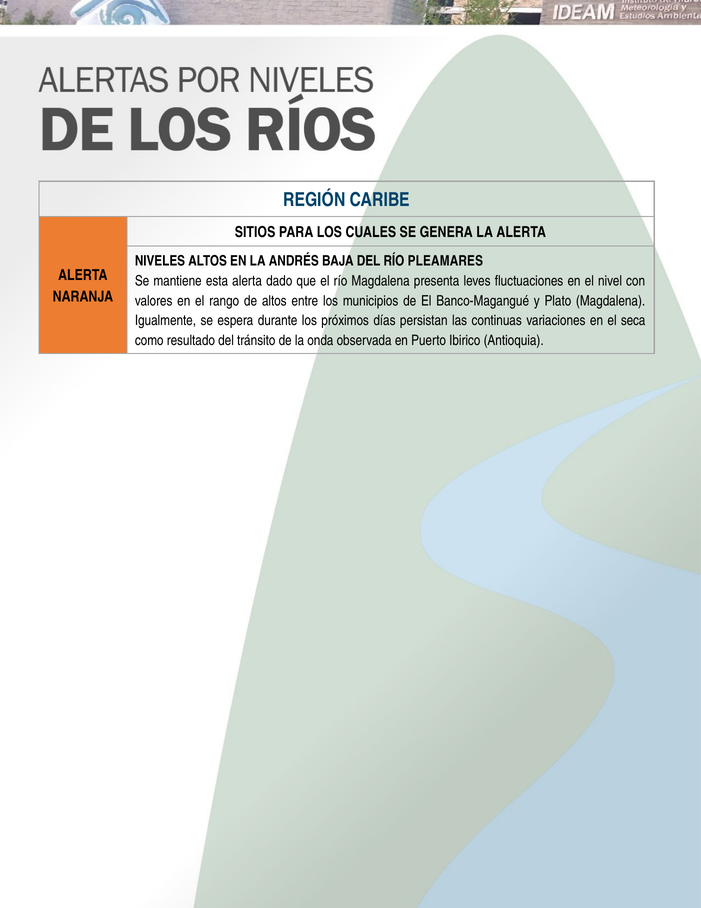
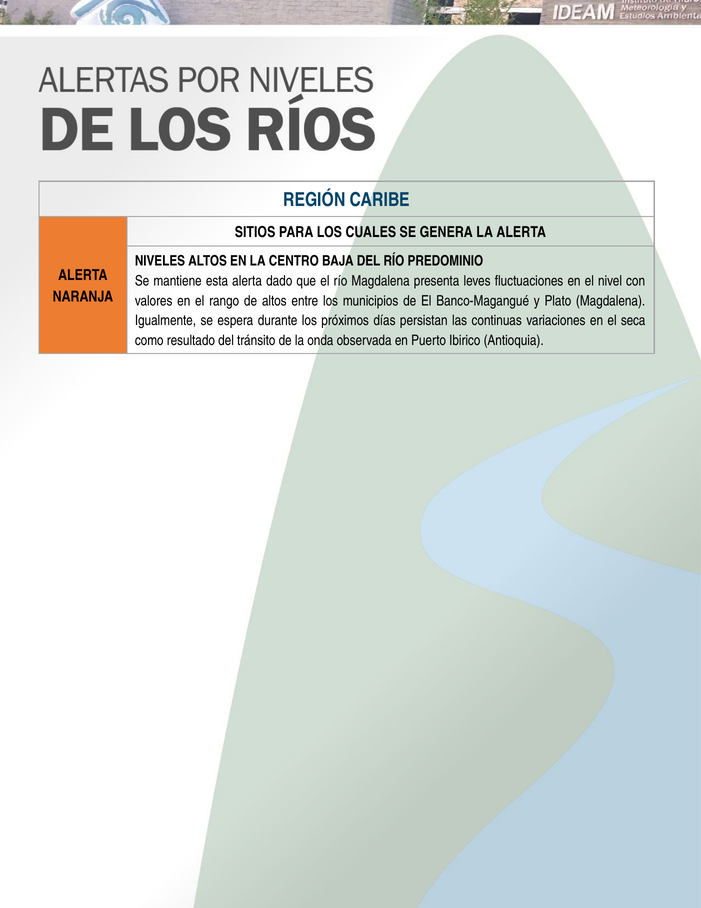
ANDRÉS: ANDRÉS -> CENTRO
PLEAMARES: PLEAMARES -> PREDOMINIO
